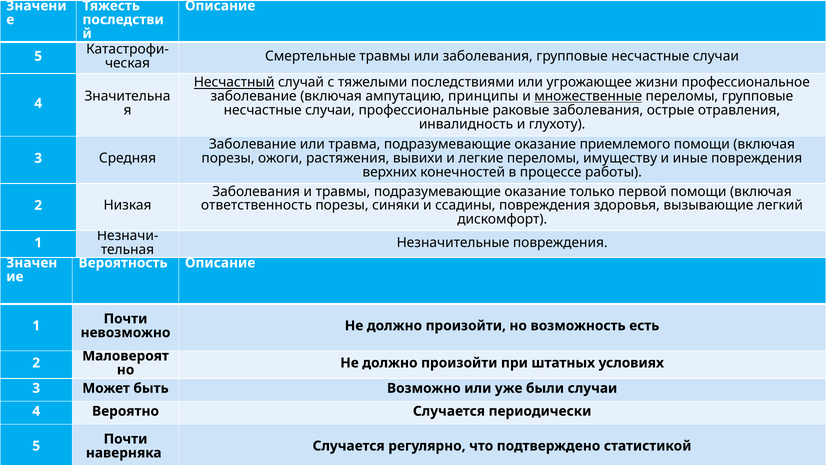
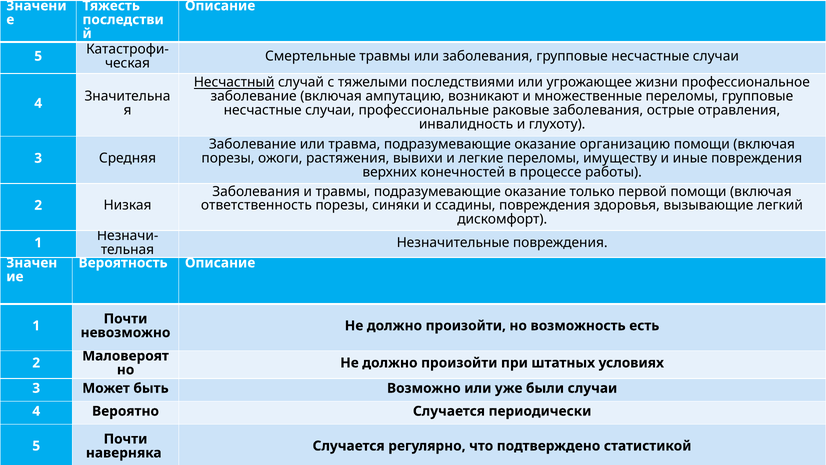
принципы: принципы -> возникают
множественные underline: present -> none
приемлемого: приемлемого -> организацию
